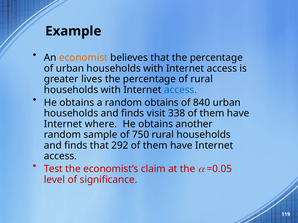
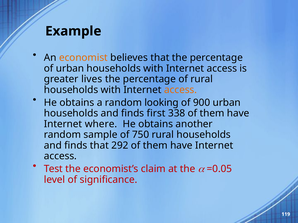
access at (181, 90) colour: blue -> orange
random obtains: obtains -> looking
840: 840 -> 900
visit: visit -> first
